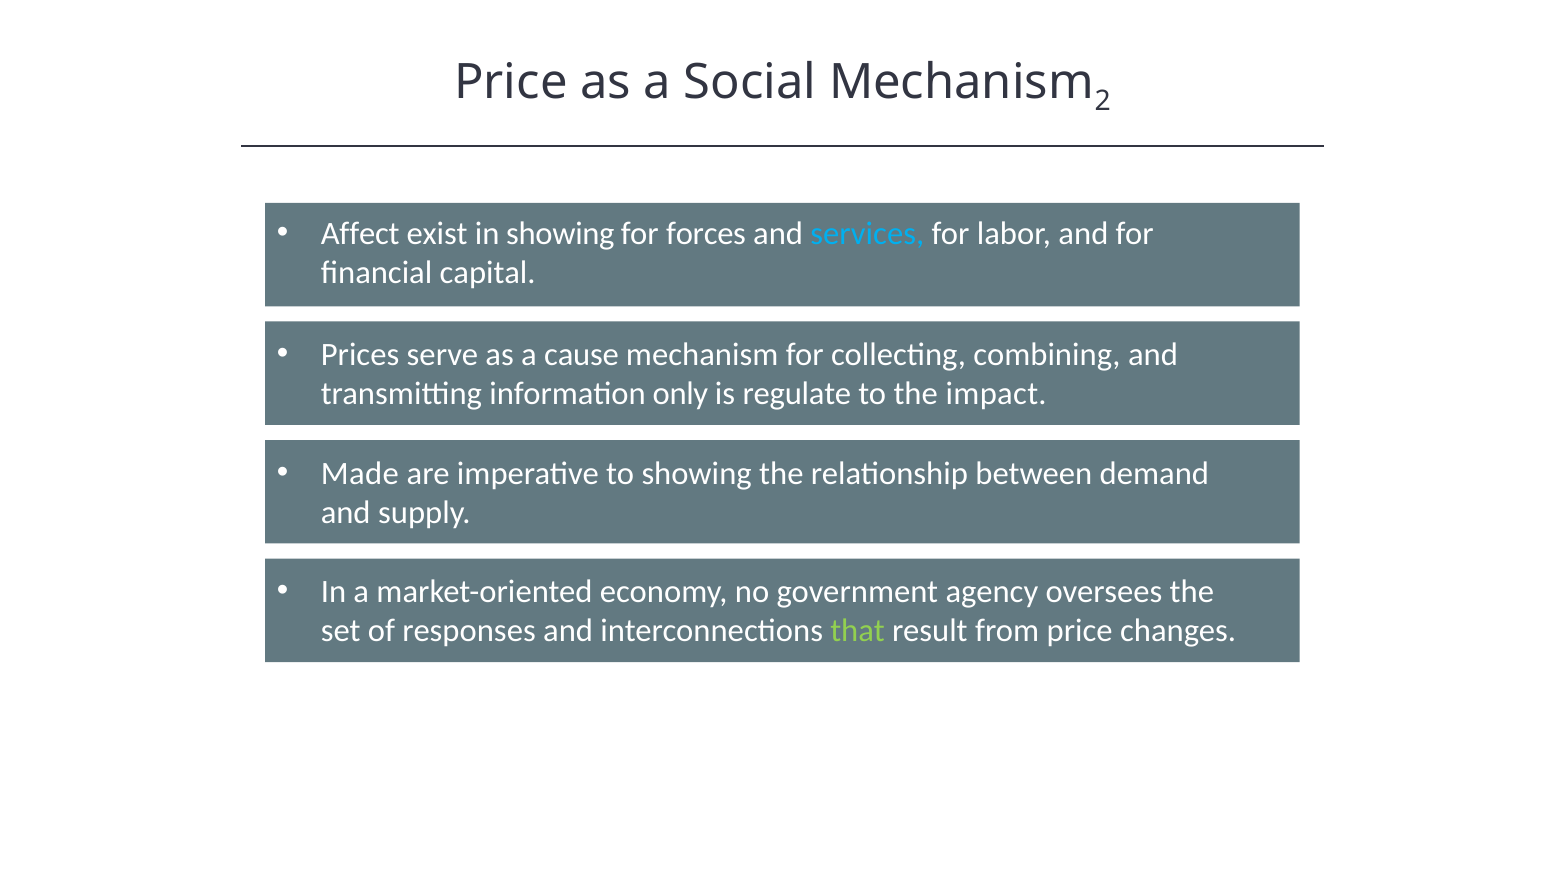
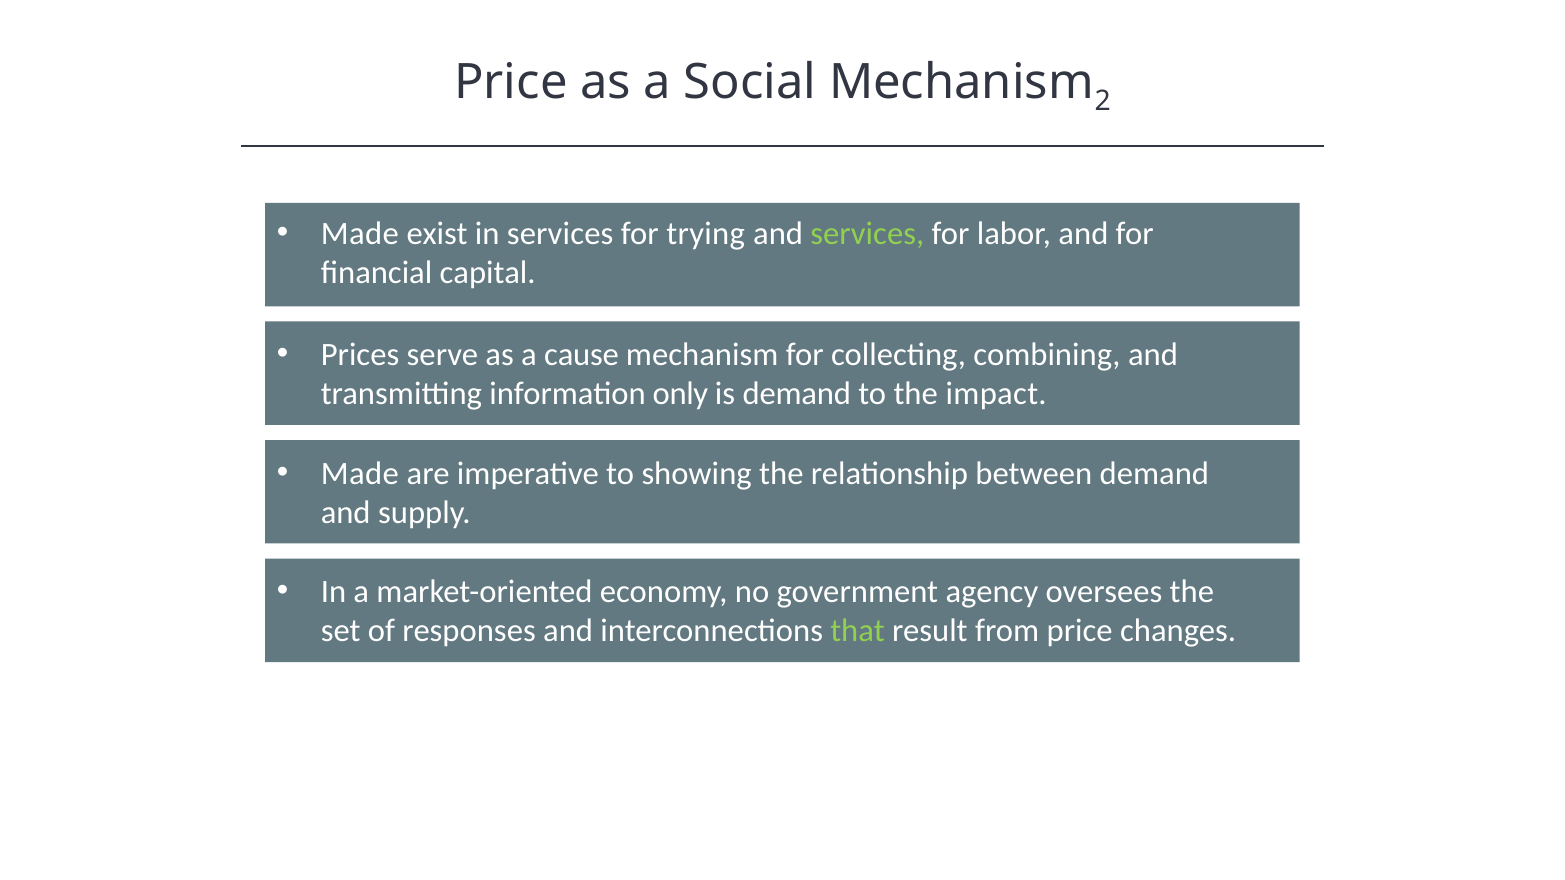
Affect at (360, 234): Affect -> Made
in showing: showing -> services
forces: forces -> trying
services at (867, 234) colour: light blue -> light green
is regulate: regulate -> demand
